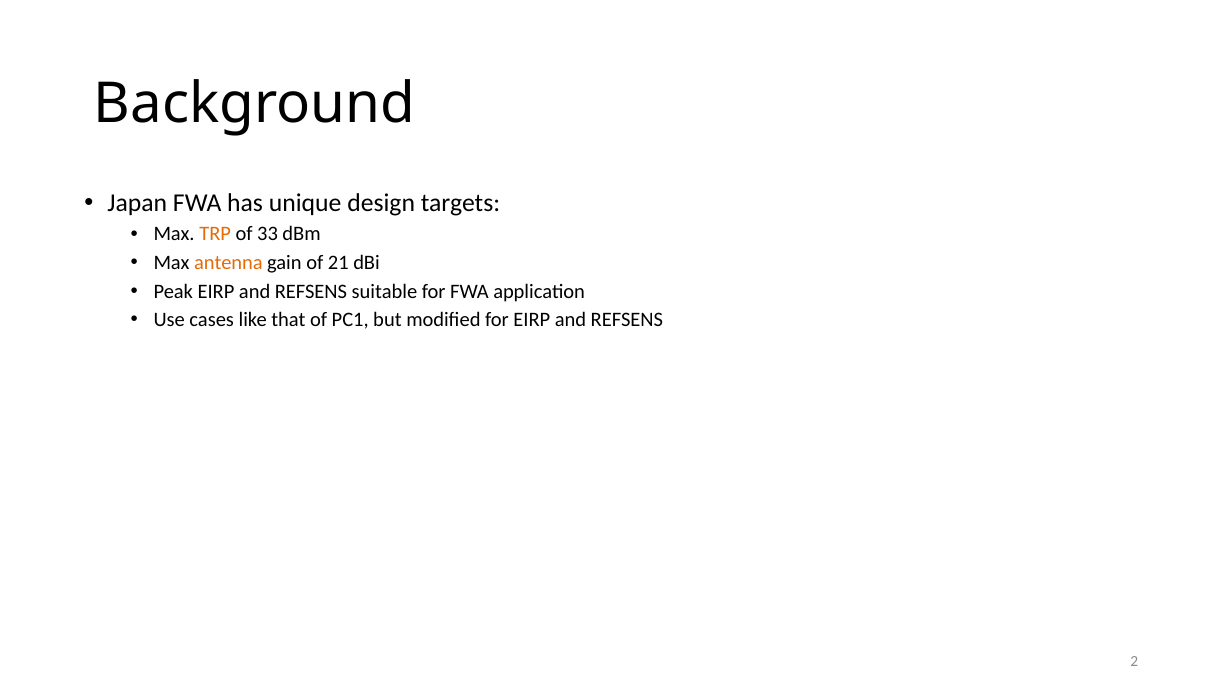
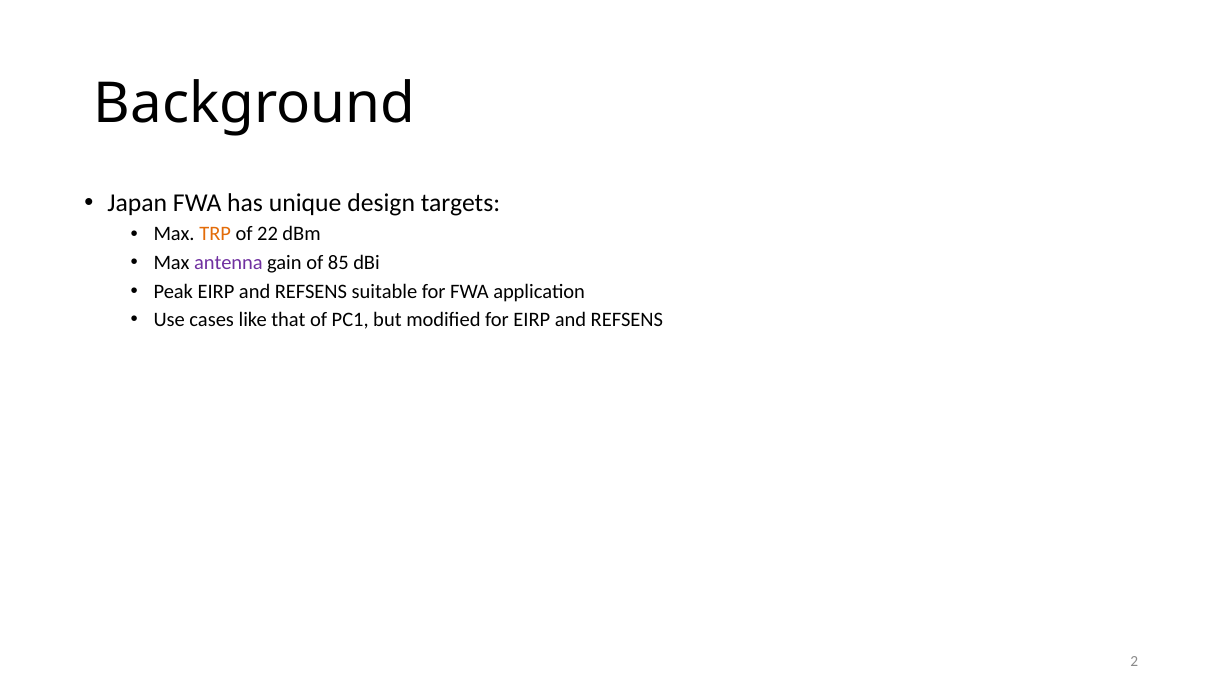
33: 33 -> 22
antenna colour: orange -> purple
21: 21 -> 85
